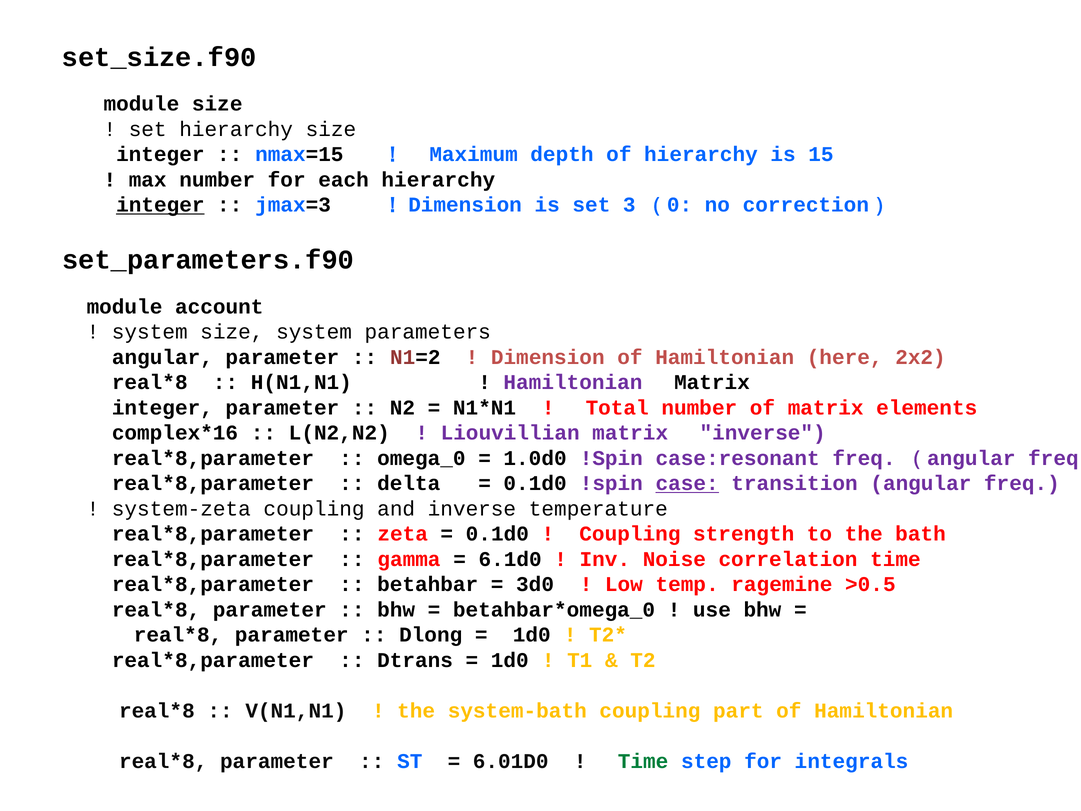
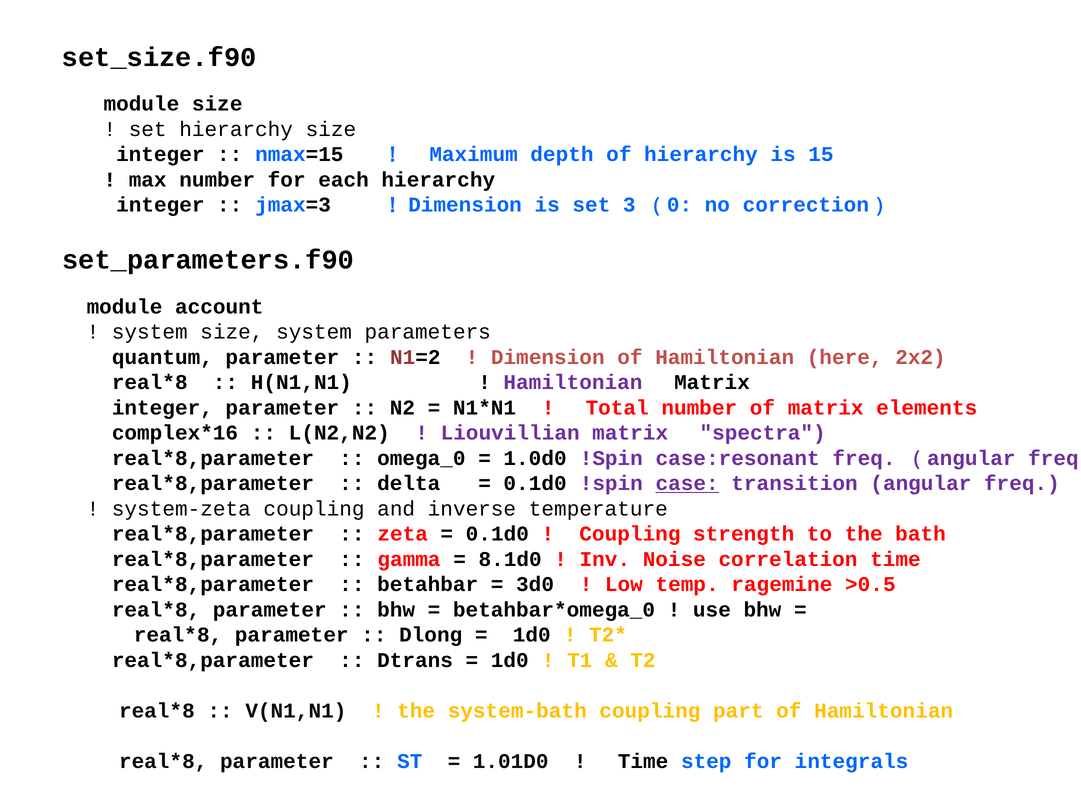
integer at (160, 205) underline: present -> none
angular at (162, 357): angular -> quantum
matrix inverse: inverse -> spectra
6.1d0: 6.1d0 -> 8.1d0
6.01D0: 6.01D0 -> 1.01D0
Time at (643, 761) colour: green -> black
